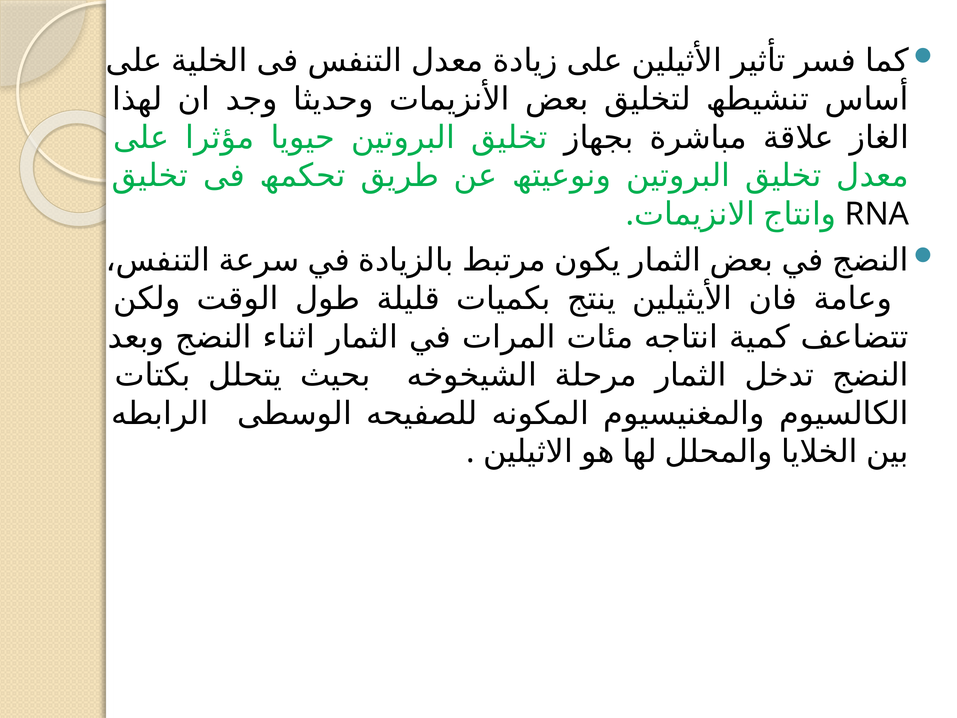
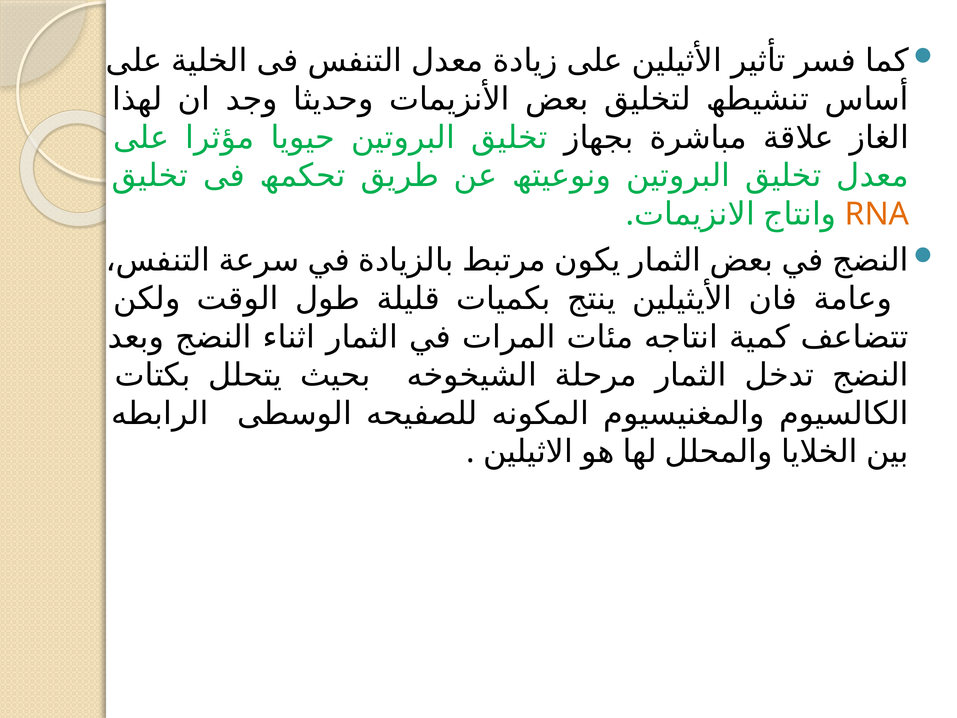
RNA colour: black -> orange
